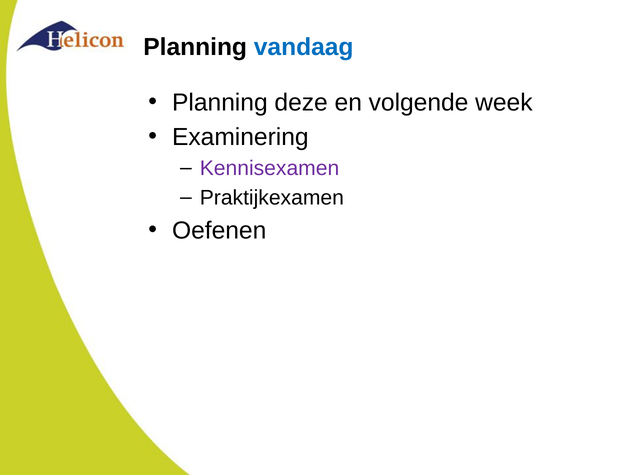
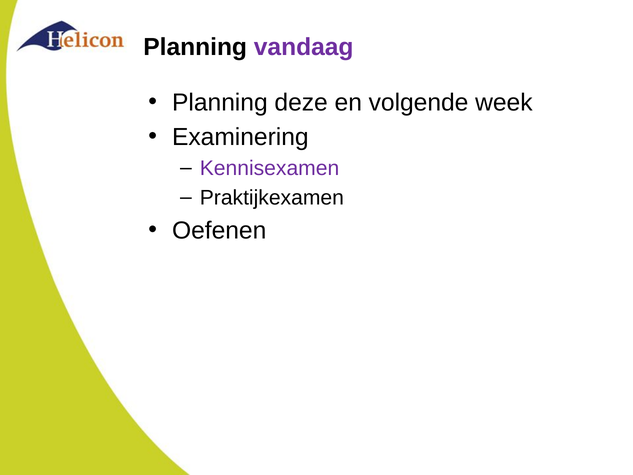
vandaag colour: blue -> purple
